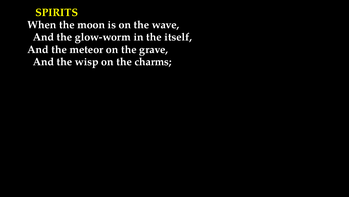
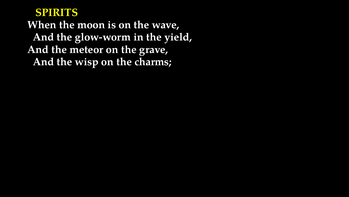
itself: itself -> yield
